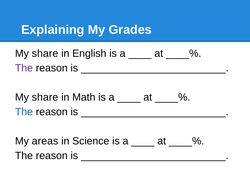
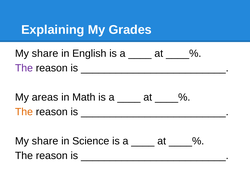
share at (45, 97): share -> areas
The at (24, 112) colour: blue -> orange
areas at (45, 141): areas -> share
